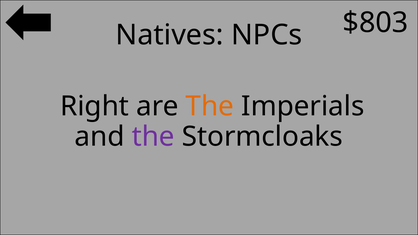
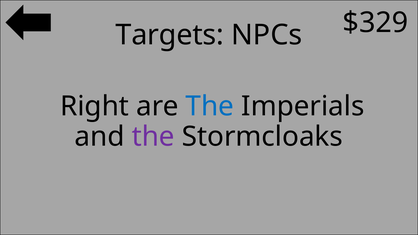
$803: $803 -> $329
Natives: Natives -> Targets
The at (210, 106) colour: orange -> blue
